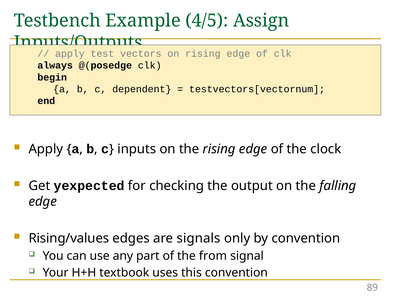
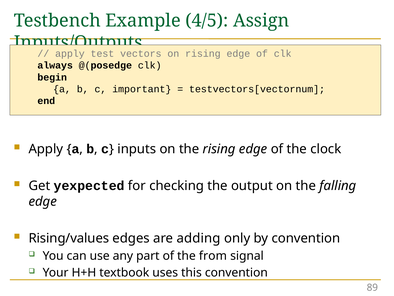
dependent: dependent -> important
signals: signals -> adding
